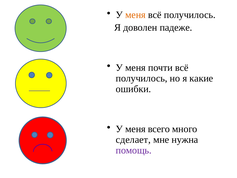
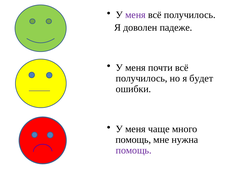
меня at (135, 15) colour: orange -> purple
какие: какие -> будет
всего: всего -> чаще
сделает at (133, 140): сделает -> помощь
